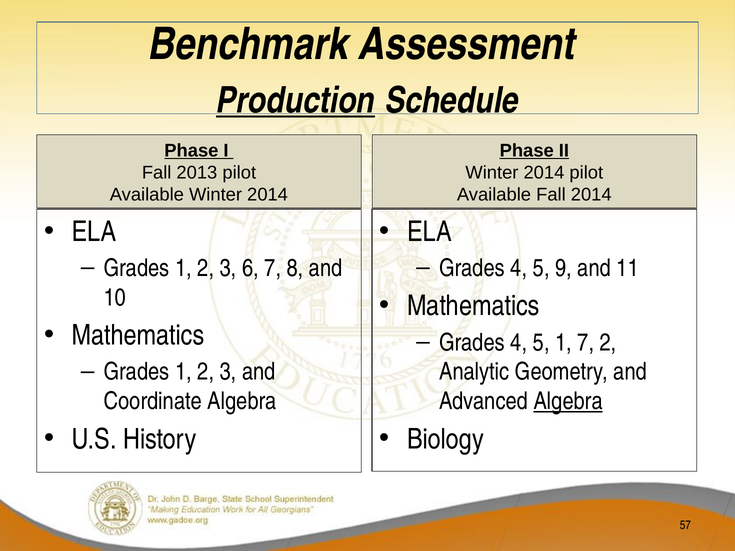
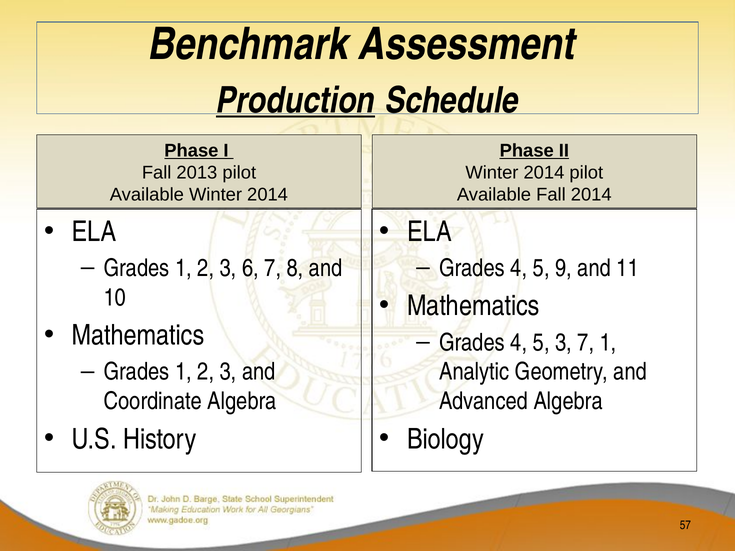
5 1: 1 -> 3
7 2: 2 -> 1
Algebra at (568, 401) underline: present -> none
